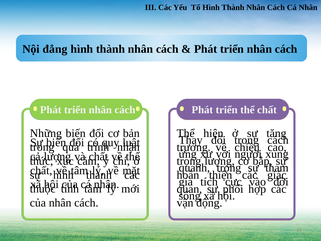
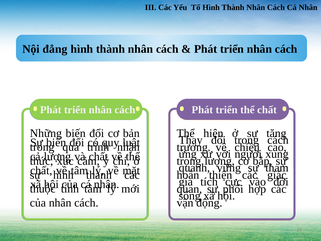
trọng at (229, 168): trọng -> vững
